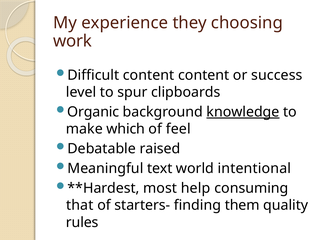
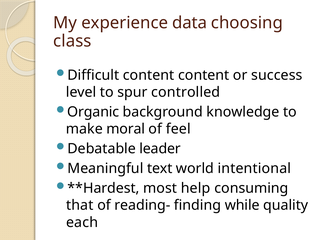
they: they -> data
work: work -> class
clipboards: clipboards -> controlled
knowledge underline: present -> none
which: which -> moral
raised: raised -> leader
starters-: starters- -> reading-
them: them -> while
rules: rules -> each
